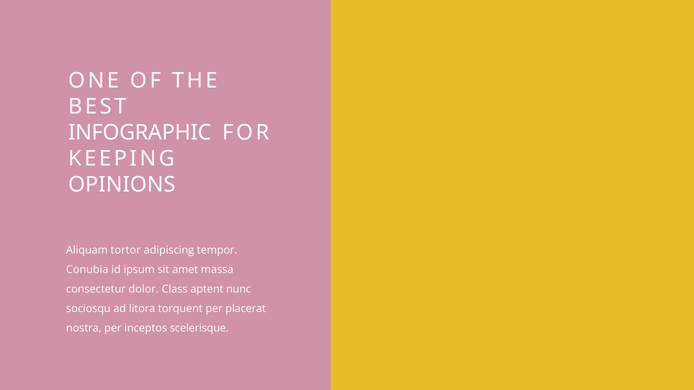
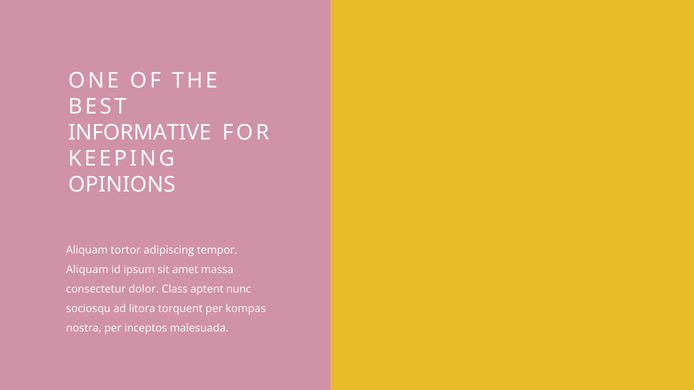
INFOGRAPHIC: INFOGRAPHIC -> INFORMATIVE
Conubia at (87, 270): Conubia -> Aliquam
placerat: placerat -> kompas
scelerisque: scelerisque -> malesuada
